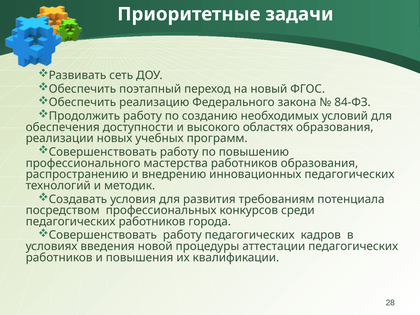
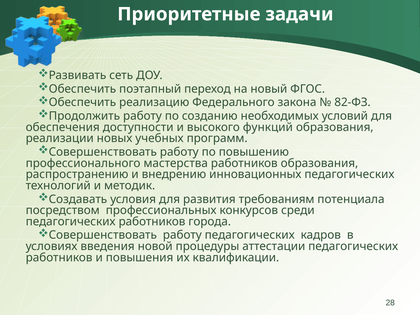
84-ФЗ: 84-ФЗ -> 82-ФЗ
областях: областях -> функций
